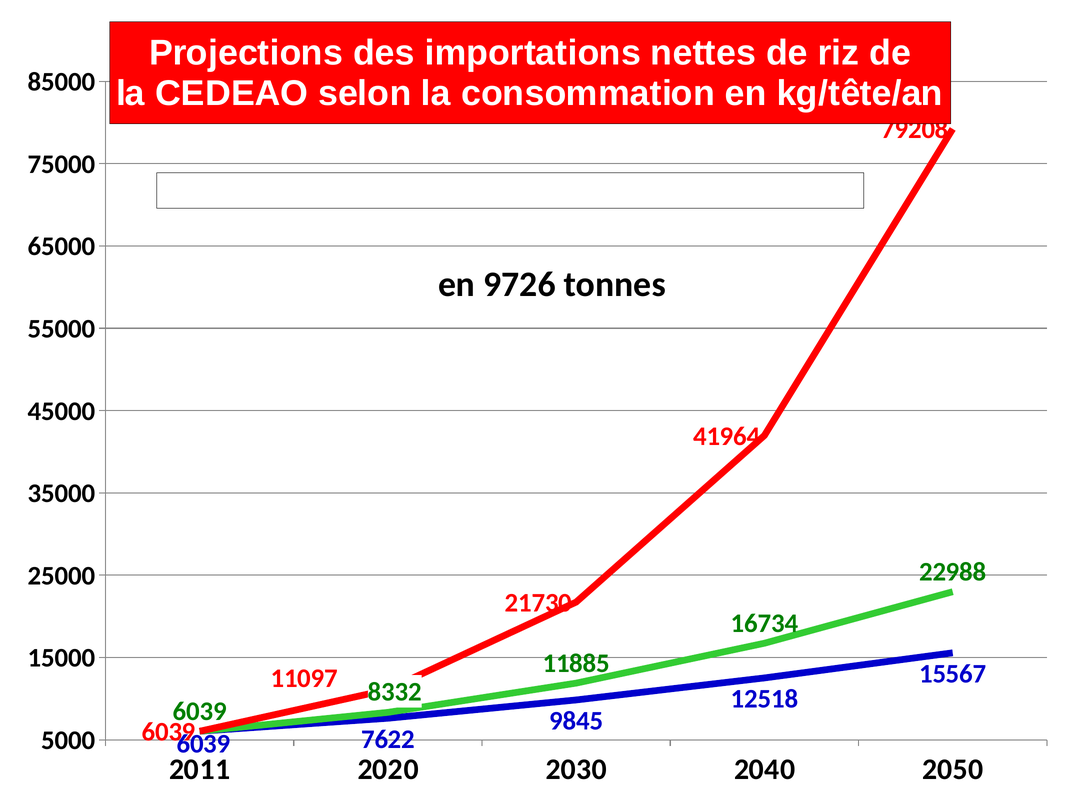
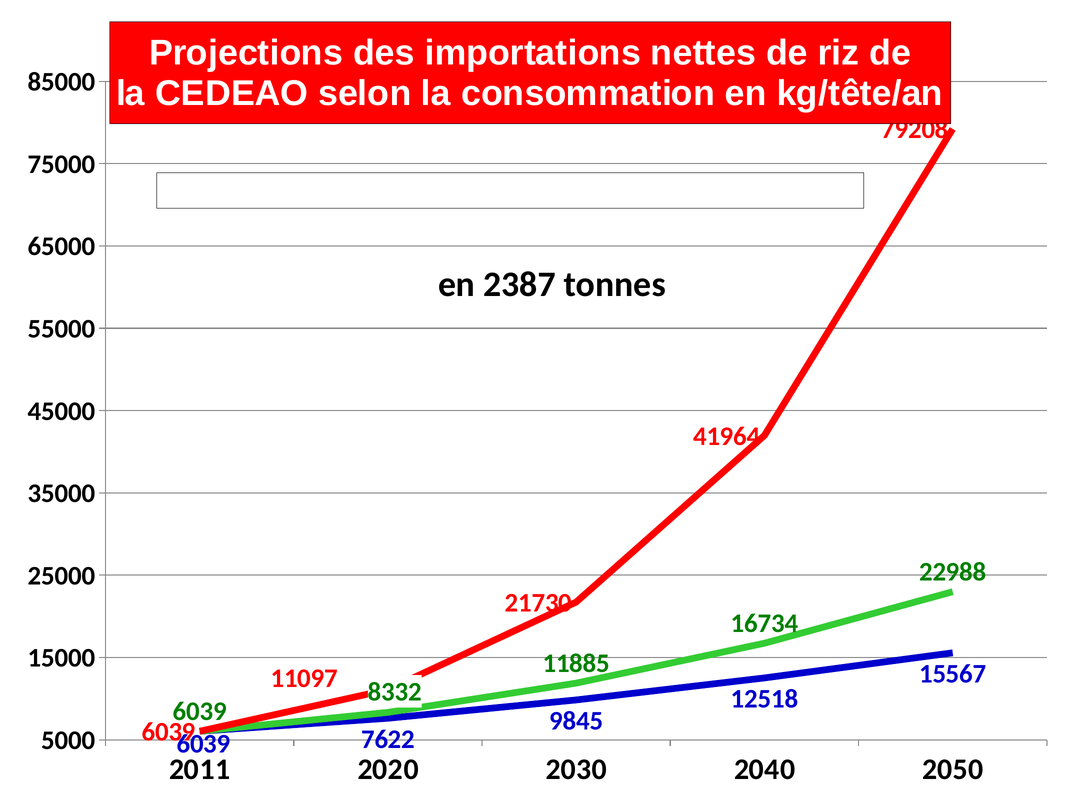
9726: 9726 -> 2387
